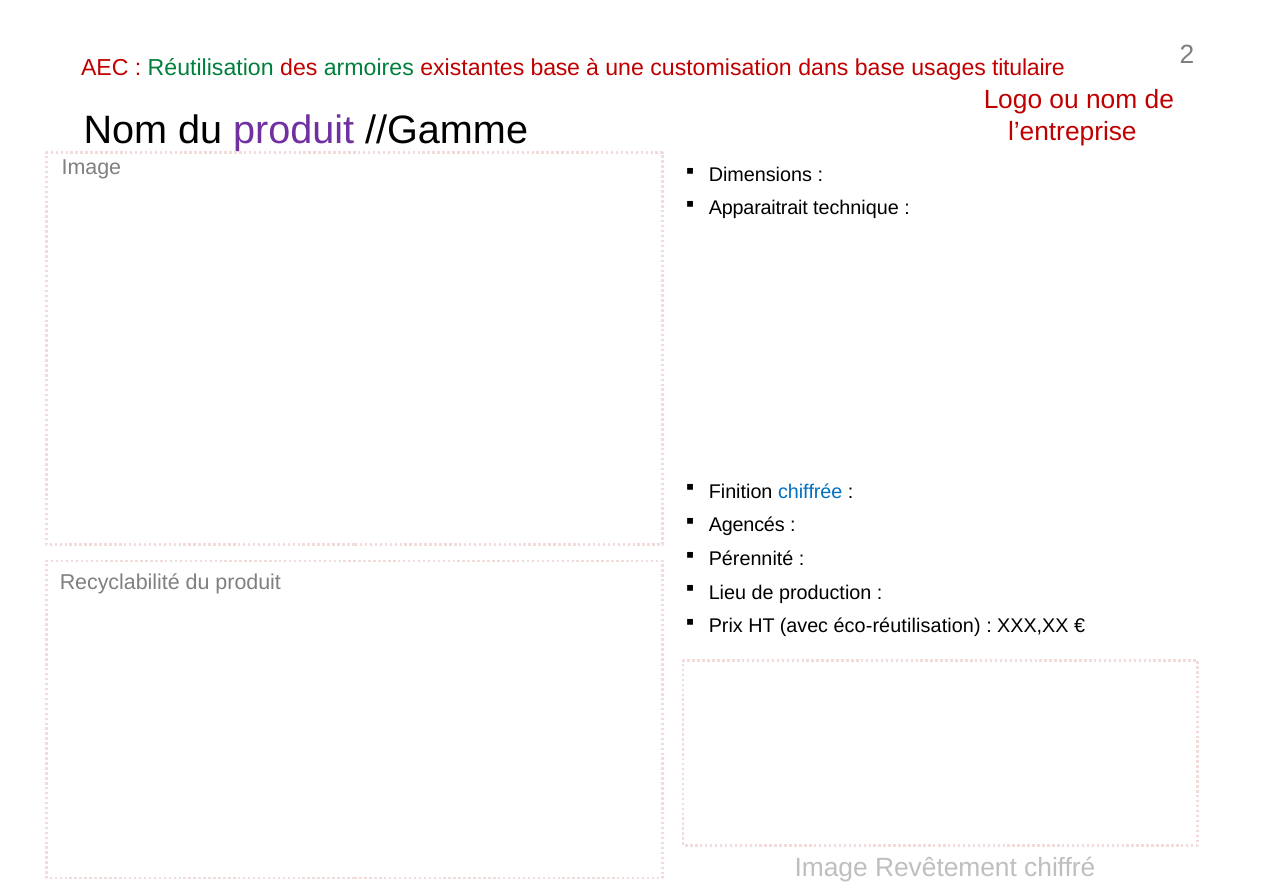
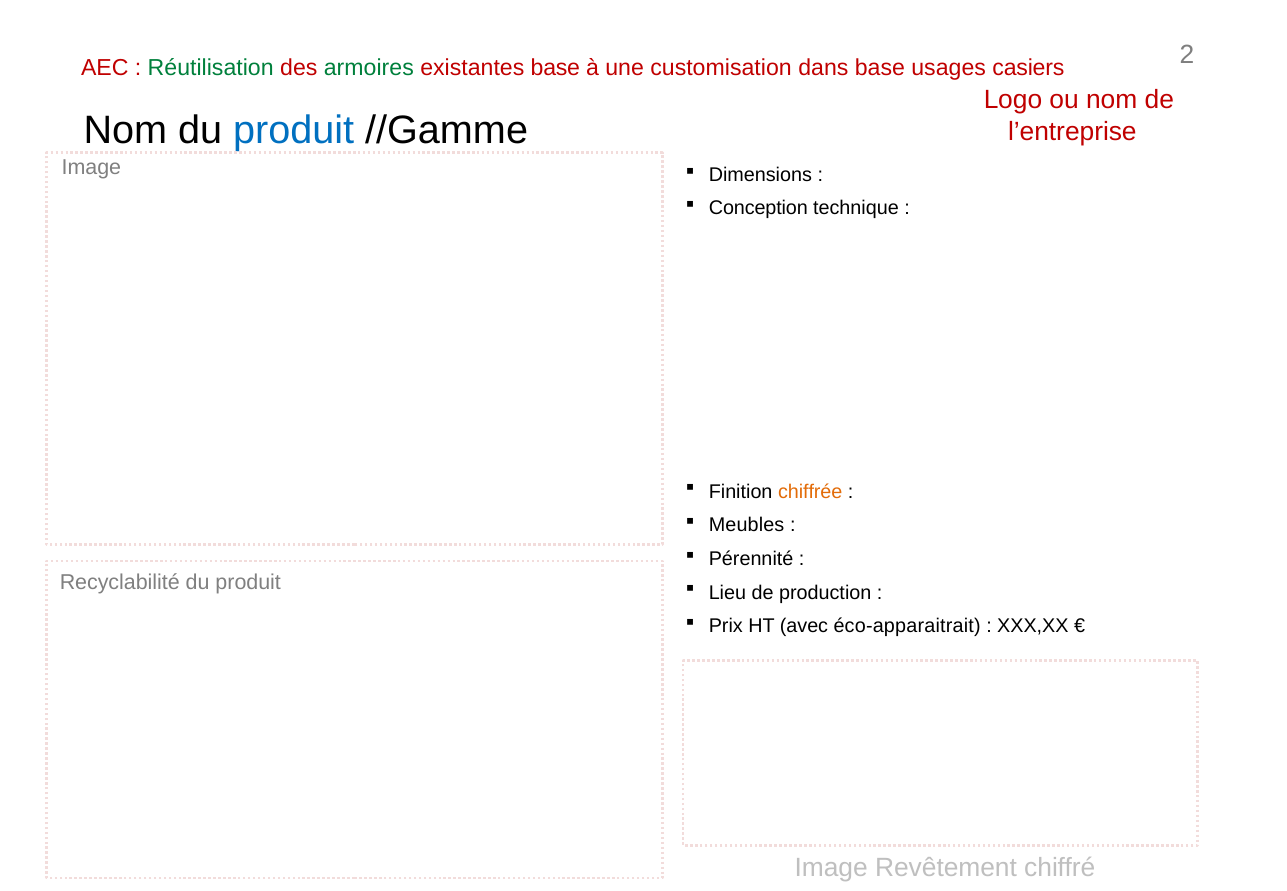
titulaire: titulaire -> casiers
produit at (294, 131) colour: purple -> blue
Apparaitrait: Apparaitrait -> Conception
chiffrée colour: blue -> orange
Agencés: Agencés -> Meubles
éco-réutilisation: éco-réutilisation -> éco-apparaitrait
